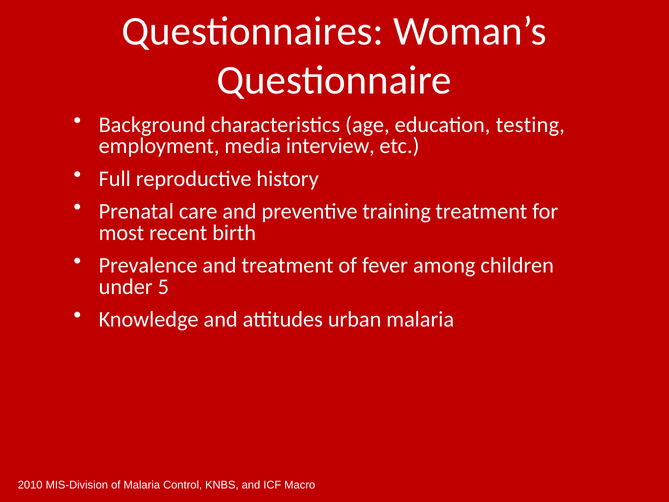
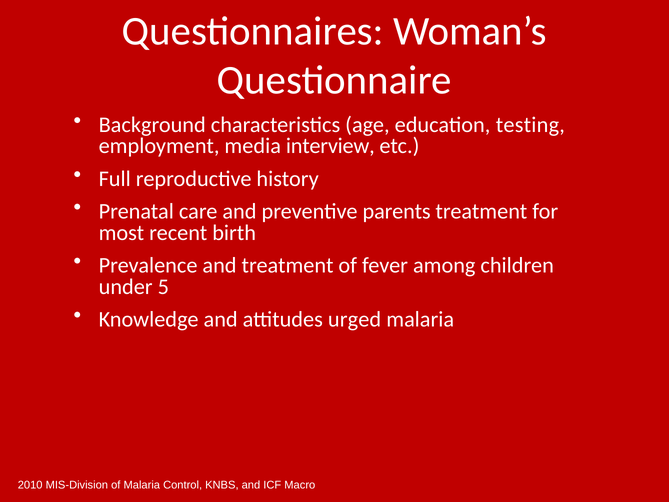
training: training -> parents
urban: urban -> urged
